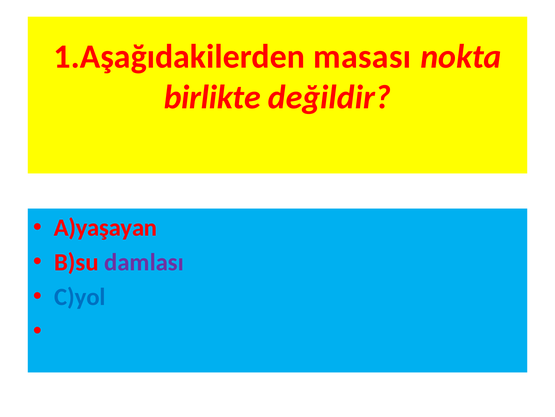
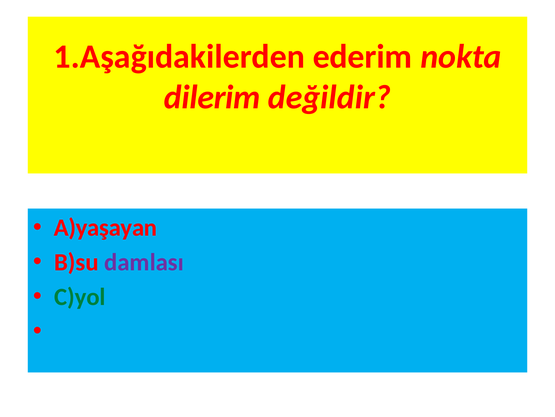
masası: masası -> ederim
birlikte: birlikte -> dilerim
C)yol colour: blue -> green
